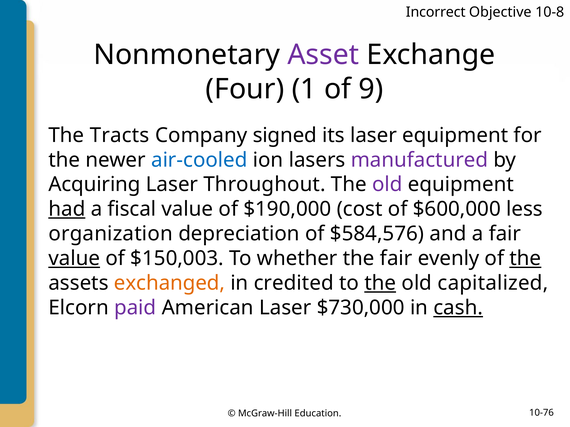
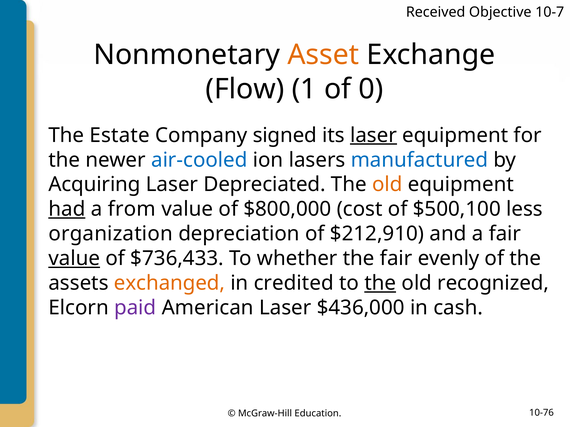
Incorrect: Incorrect -> Received
10-8: 10-8 -> 10-7
Asset colour: purple -> orange
Four: Four -> Flow
9: 9 -> 0
Tracts: Tracts -> Estate
laser at (373, 135) underline: none -> present
manufactured colour: purple -> blue
Throughout: Throughout -> Depreciated
old at (387, 185) colour: purple -> orange
fiscal: fiscal -> from
$190,000: $190,000 -> $800,000
$600,000: $600,000 -> $500,100
$584,576: $584,576 -> $212,910
$150,003: $150,003 -> $736,433
the at (525, 259) underline: present -> none
capitalized: capitalized -> recognized
$730,000: $730,000 -> $436,000
cash underline: present -> none
